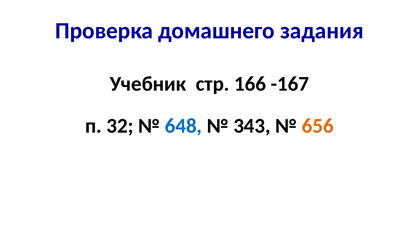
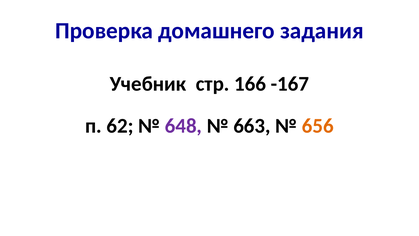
32: 32 -> 62
648 colour: blue -> purple
343: 343 -> 663
